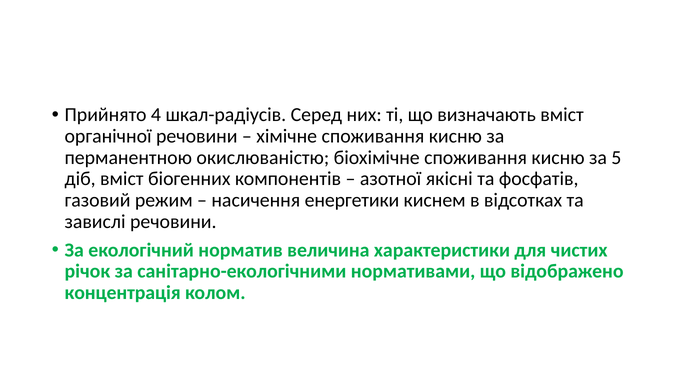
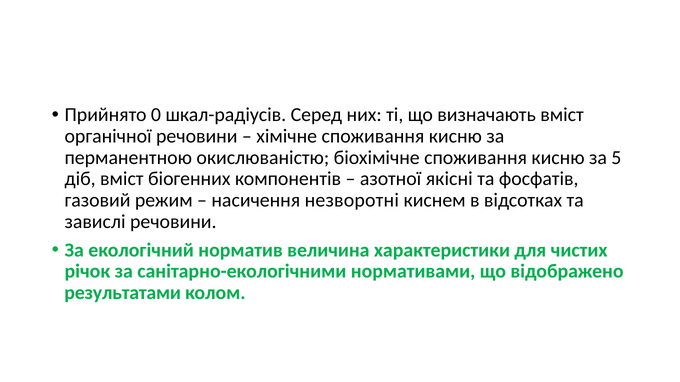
4: 4 -> 0
енергетики: енергетики -> незворотні
концентрація: концентрація -> результатами
